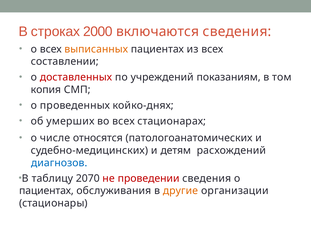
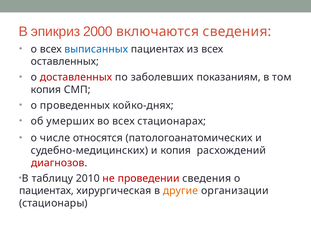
строках: строках -> эпикриз
выписанных colour: orange -> blue
составлении: составлении -> оставленных
учреждений: учреждений -> заболевших
и детям: детям -> копия
диагнозов colour: blue -> red
2070: 2070 -> 2010
обслуживания: обслуживания -> хирургическая
